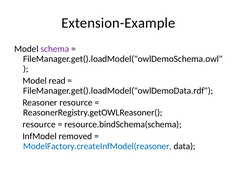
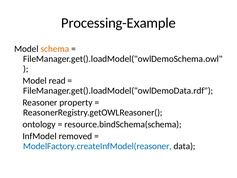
Extension-Example: Extension-Example -> Processing-Example
schema colour: purple -> orange
Reasoner resource: resource -> property
resource at (39, 124): resource -> ontology
